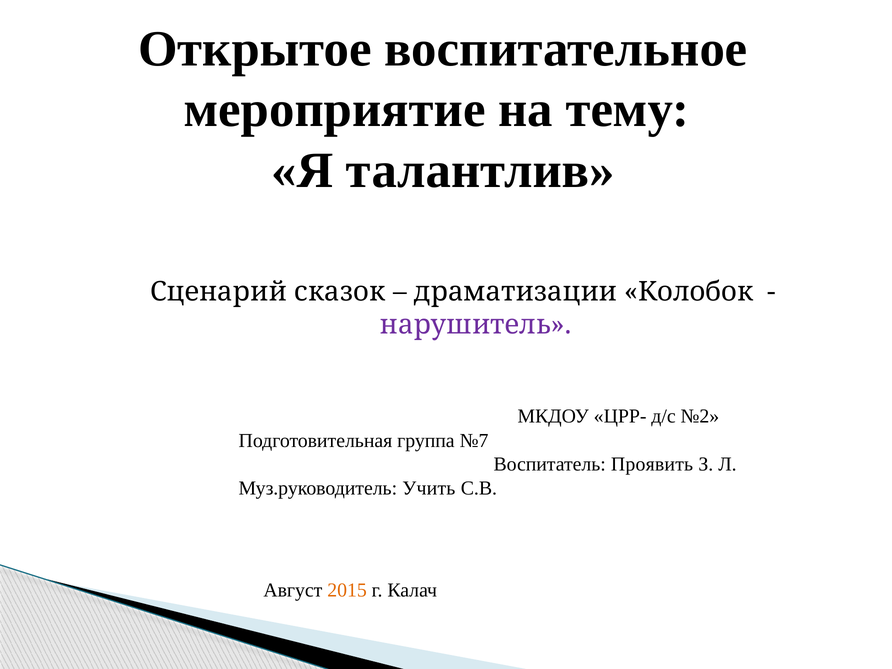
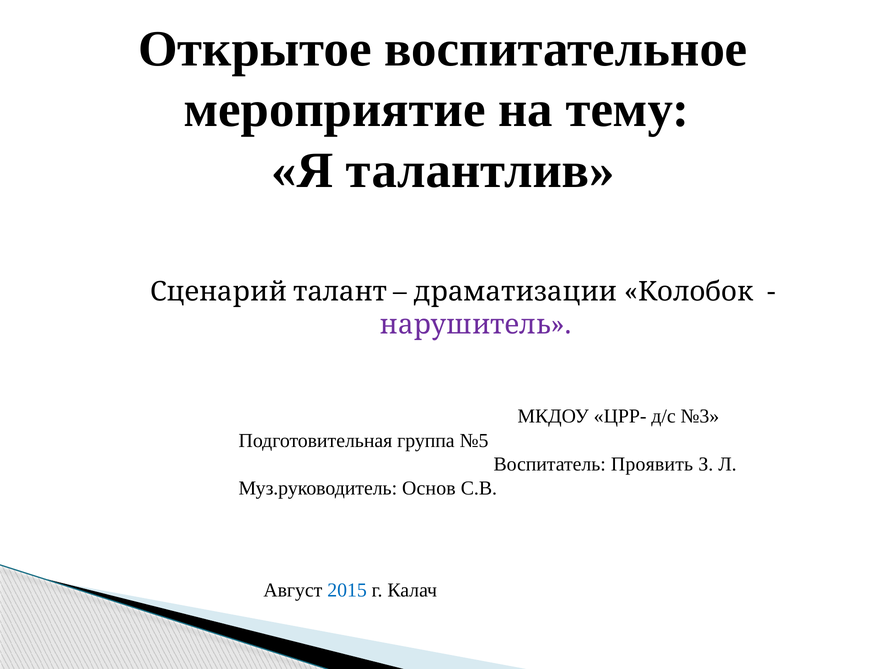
сказок: сказок -> талант
№2: №2 -> №3
№7: №7 -> №5
Учить: Учить -> Основ
2015 colour: orange -> blue
